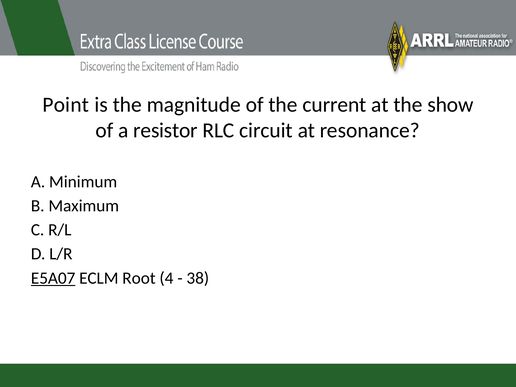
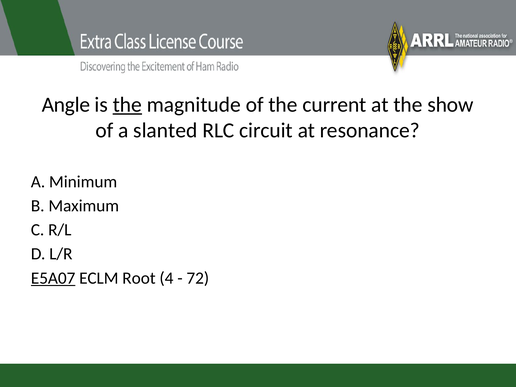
Point: Point -> Angle
the at (127, 105) underline: none -> present
resistor: resistor -> slanted
38: 38 -> 72
